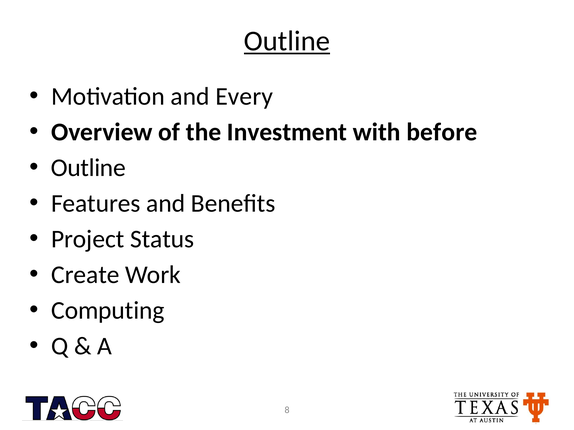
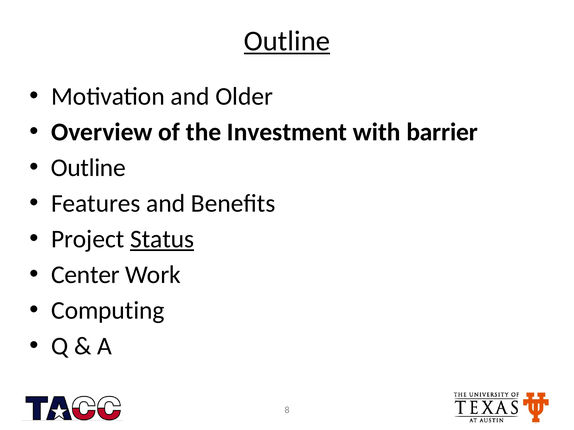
Every: Every -> Older
before: before -> barrier
Status underline: none -> present
Create: Create -> Center
